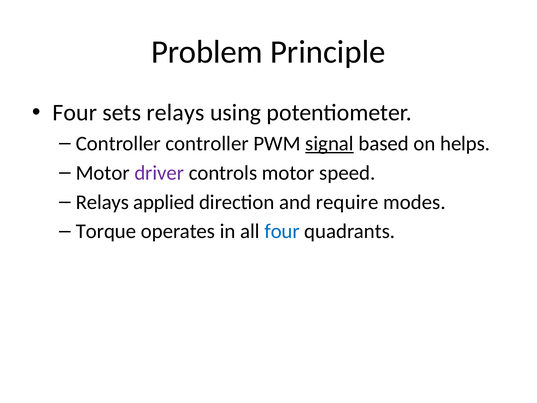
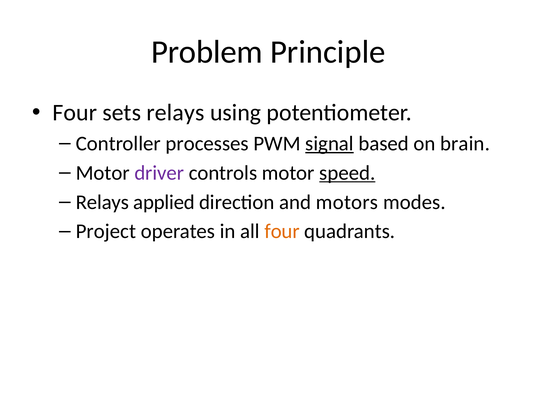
Controller controller: controller -> processes
helps: helps -> brain
speed underline: none -> present
require: require -> motors
Torque: Torque -> Project
four at (282, 231) colour: blue -> orange
